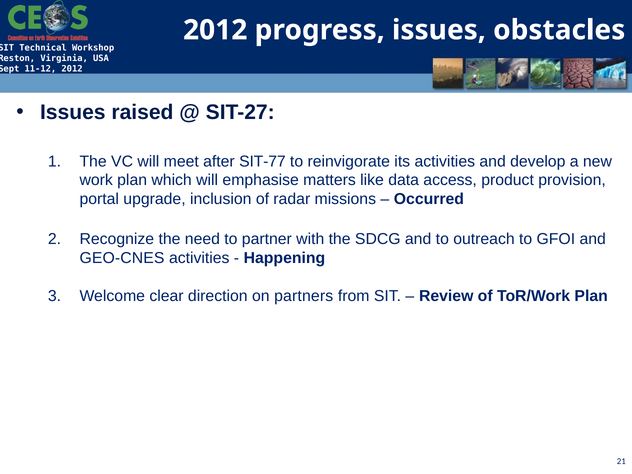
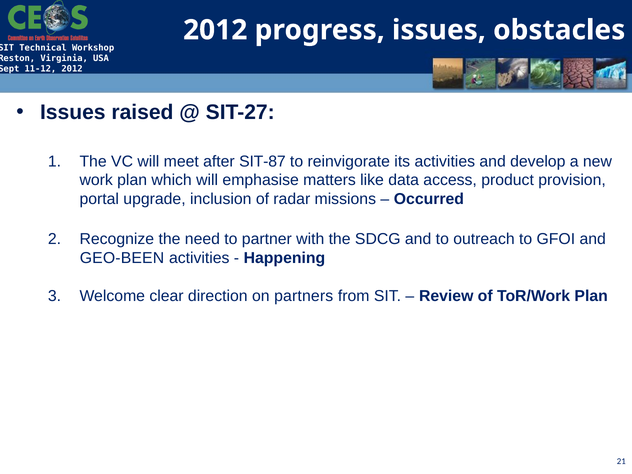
SIT-77: SIT-77 -> SIT-87
GEO-CNES: GEO-CNES -> GEO-BEEN
